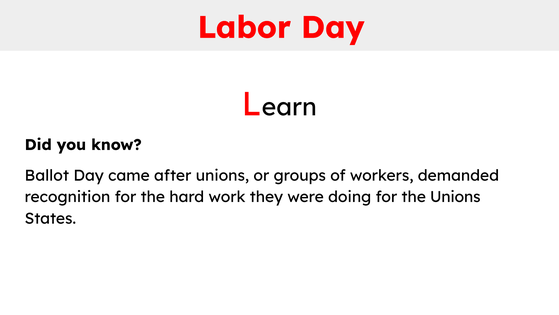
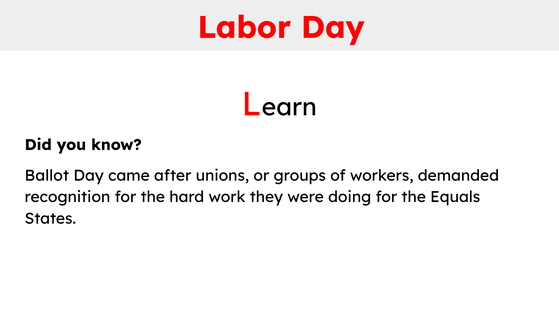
the Unions: Unions -> Equals
